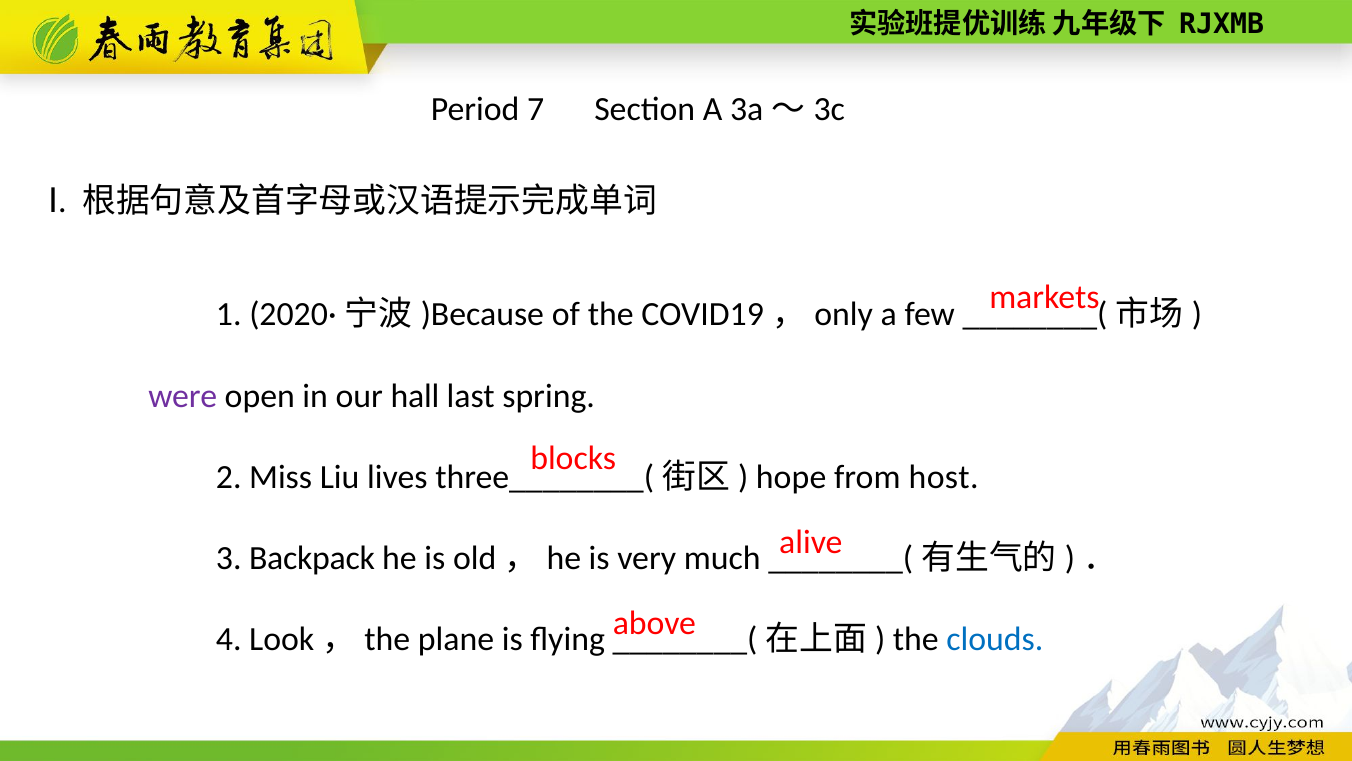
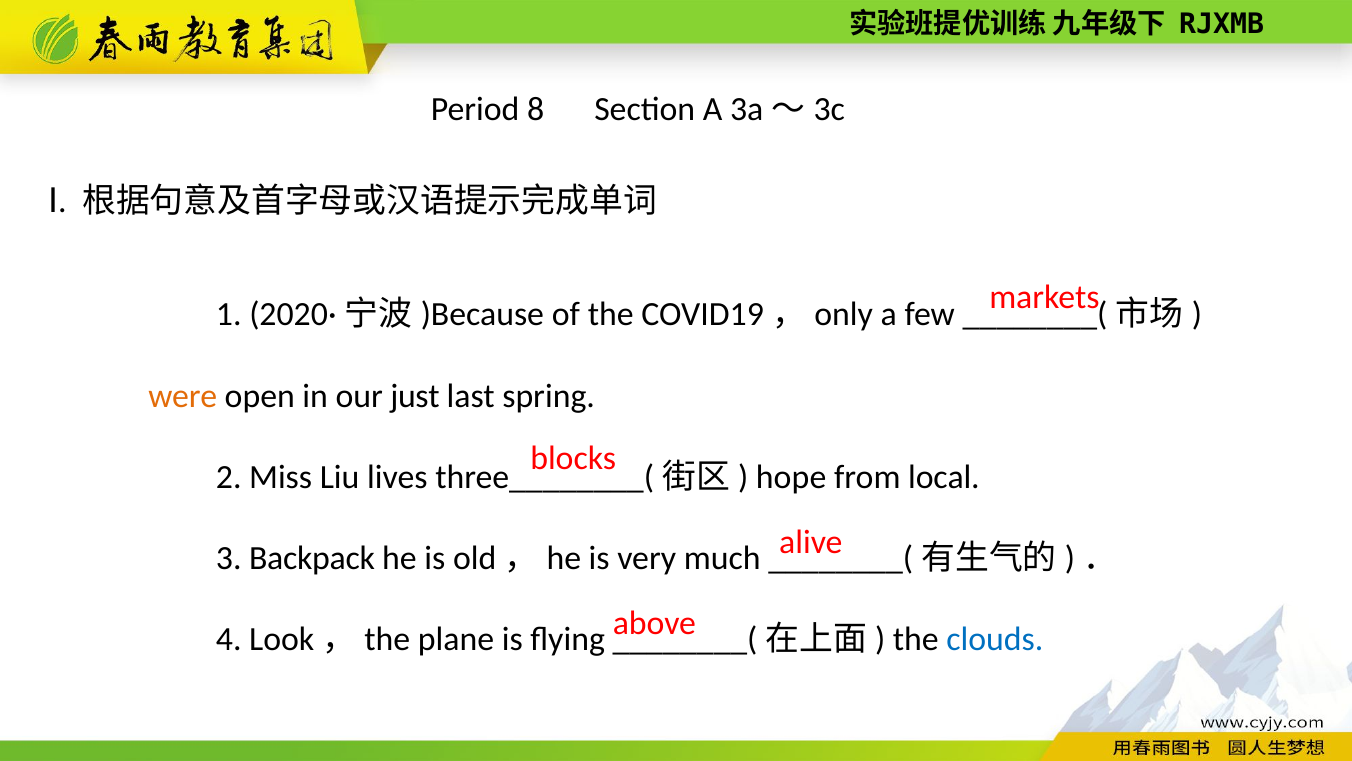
7: 7 -> 8
were colour: purple -> orange
hall: hall -> just
host: host -> local
